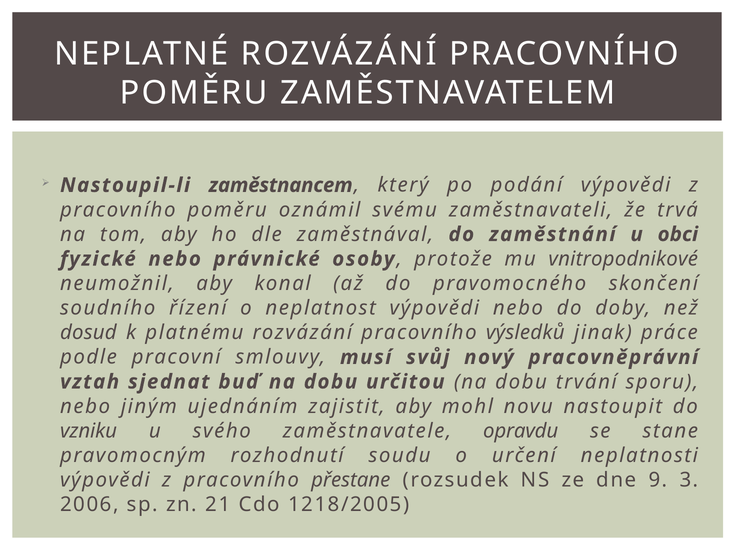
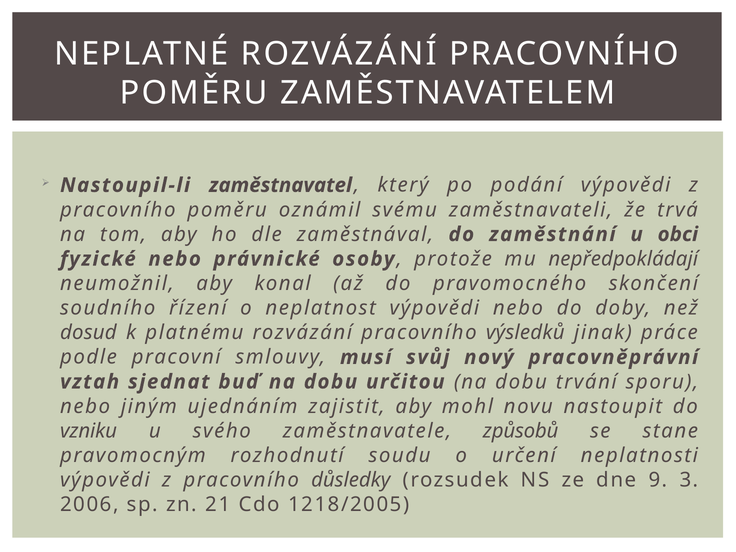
zaměstnancem: zaměstnancem -> zaměstnavatel
vnitropodnikové: vnitropodnikové -> nepředpokládají
opravdu: opravdu -> způsobů
přestane: přestane -> důsledky
